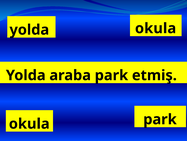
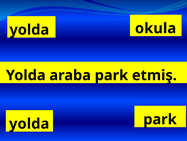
okula at (29, 123): okula -> yolda
